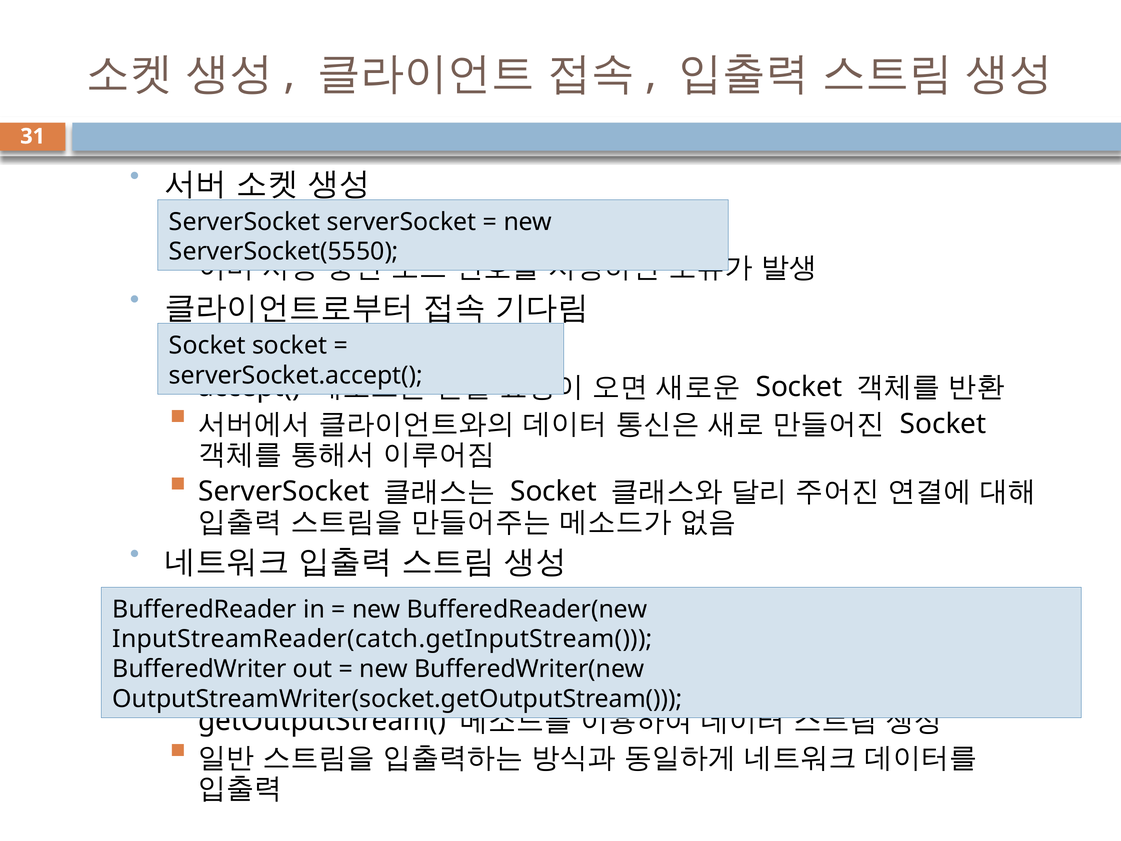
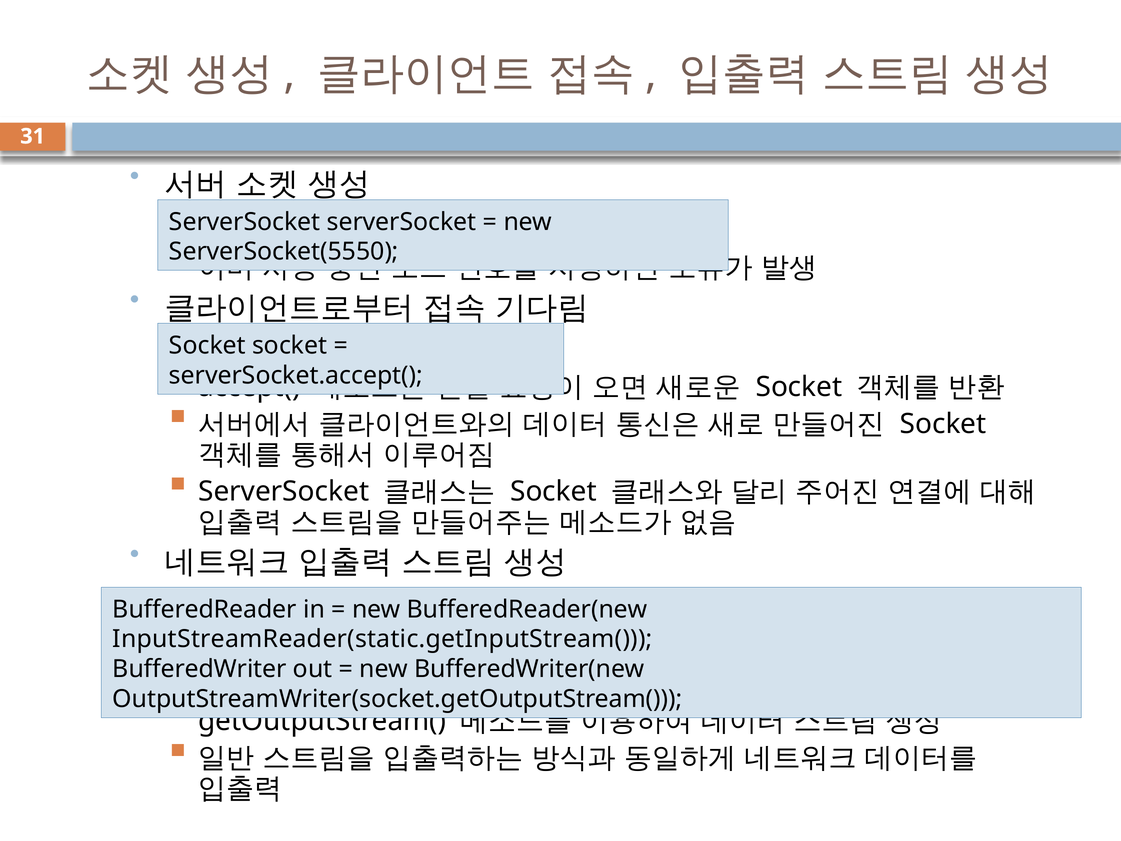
InputStreamReader(catch.getInputStream(: InputStreamReader(catch.getInputStream( -> InputStreamReader(static.getInputStream(
